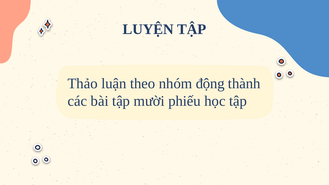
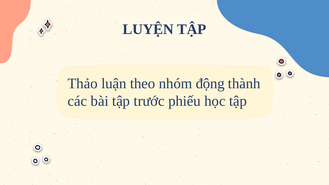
mười: mười -> trước
